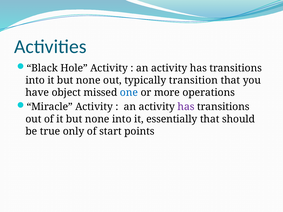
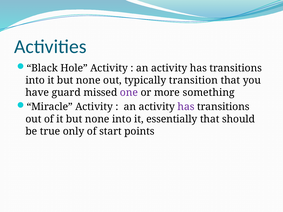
object: object -> guard
one colour: blue -> purple
operations: operations -> something
